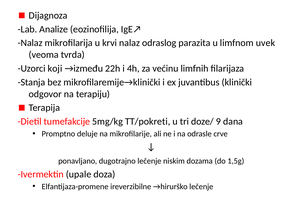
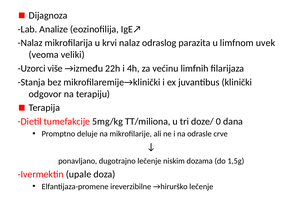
tvrda: tvrda -> veliki
koji: koji -> više
TT/pokreti: TT/pokreti -> TT/miliona
9: 9 -> 0
